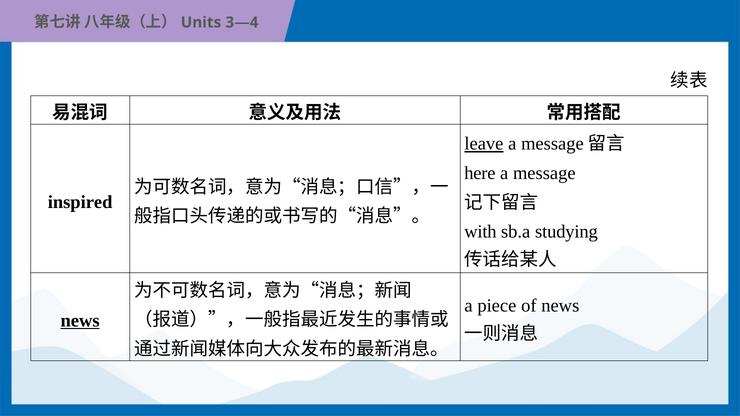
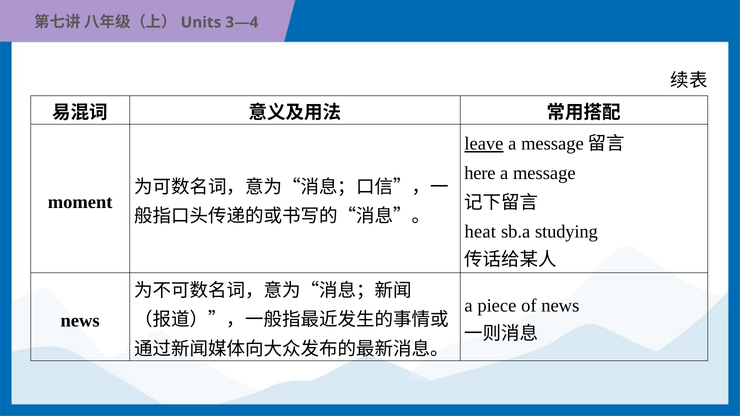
inspired: inspired -> moment
with: with -> heat
news at (80, 321) underline: present -> none
